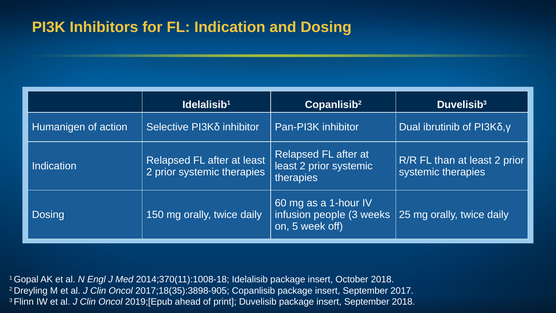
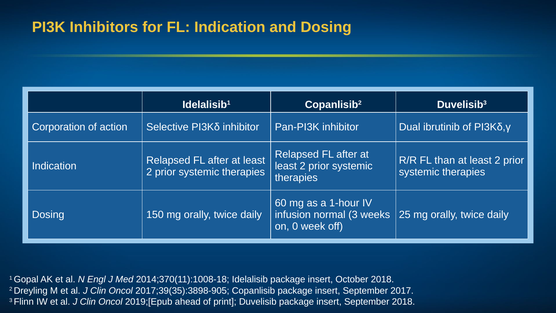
Humanigen: Humanigen -> Corporation
people: people -> normal
5: 5 -> 0
2017;18(35):3898-905: 2017;18(35):3898-905 -> 2017;39(35):3898-905
